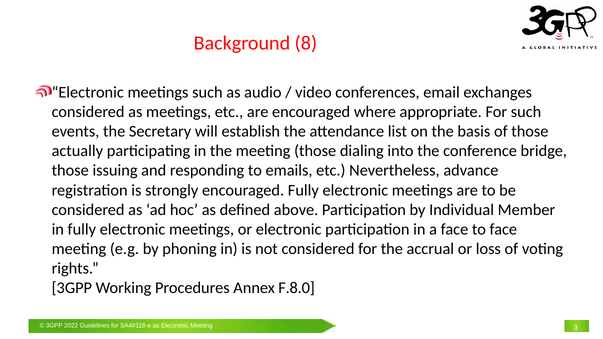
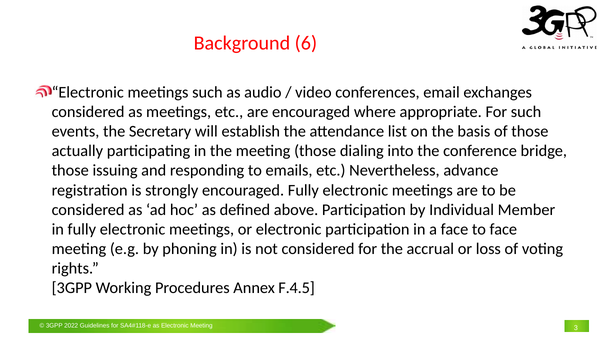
8: 8 -> 6
F.8.0: F.8.0 -> F.4.5
